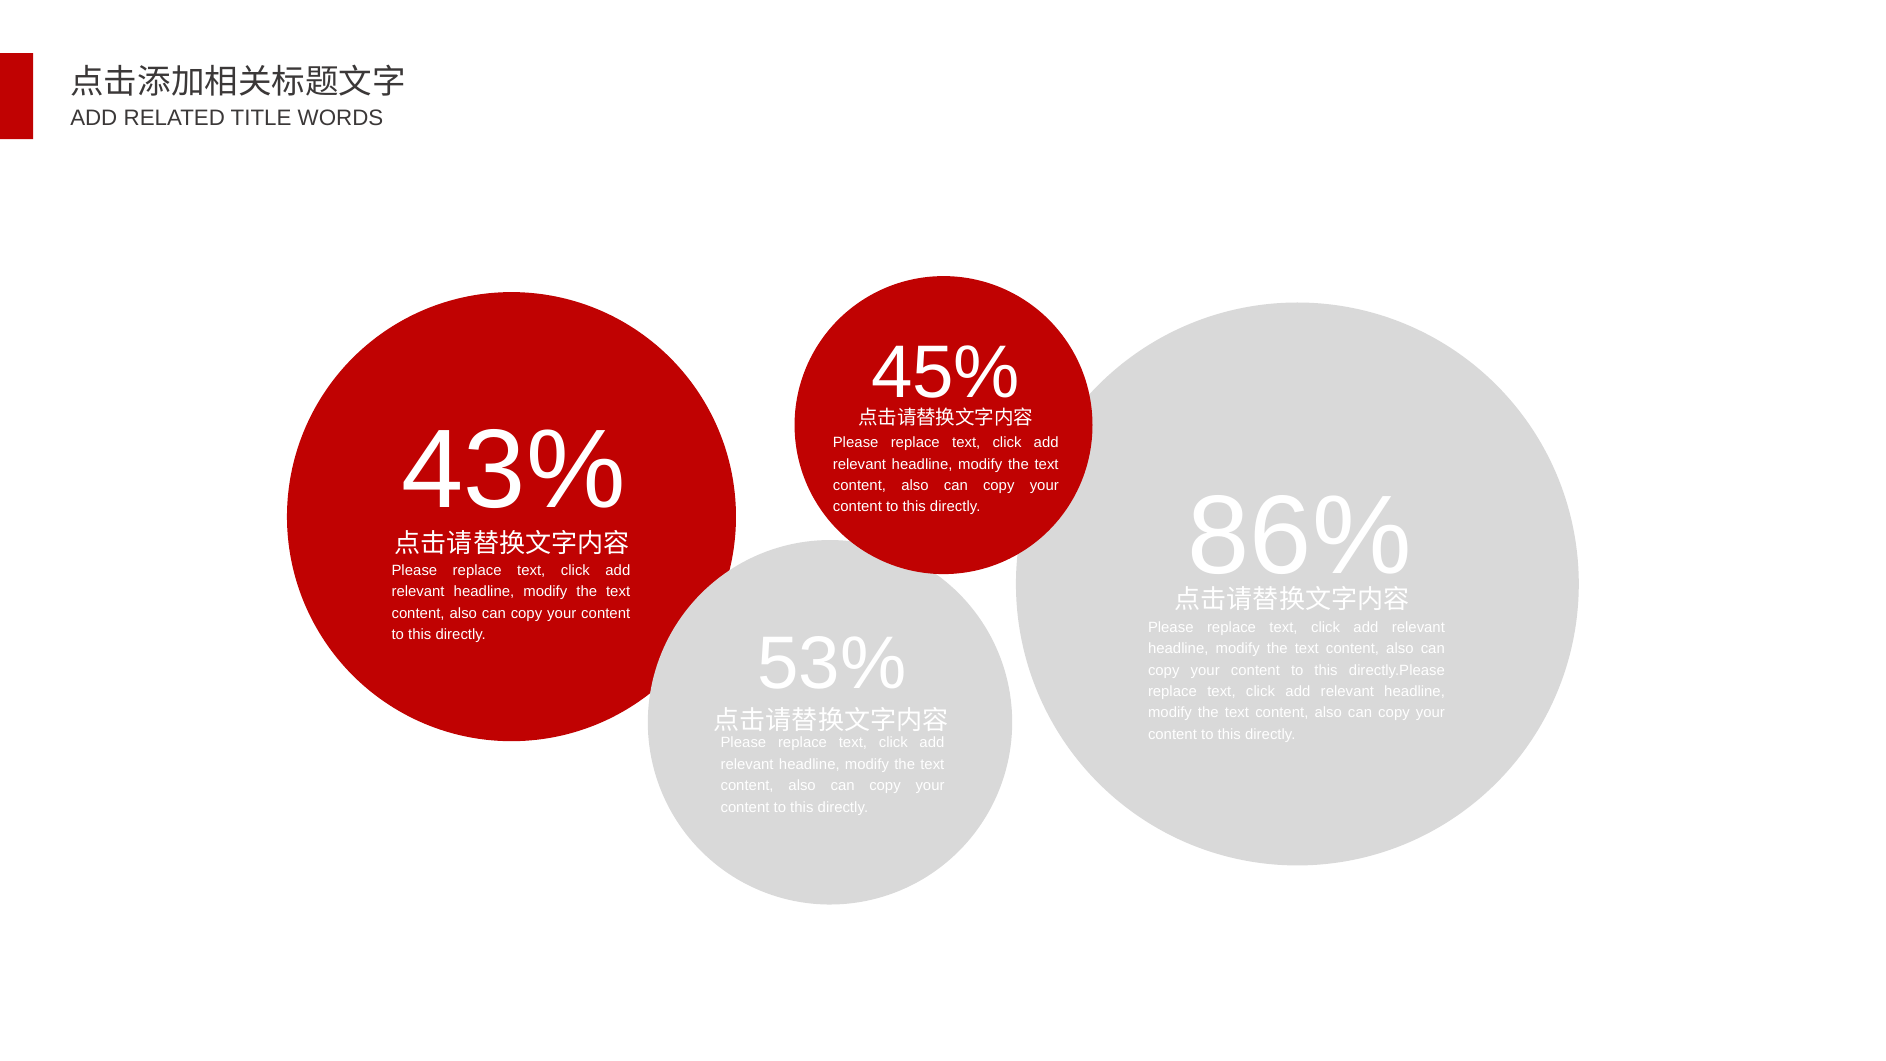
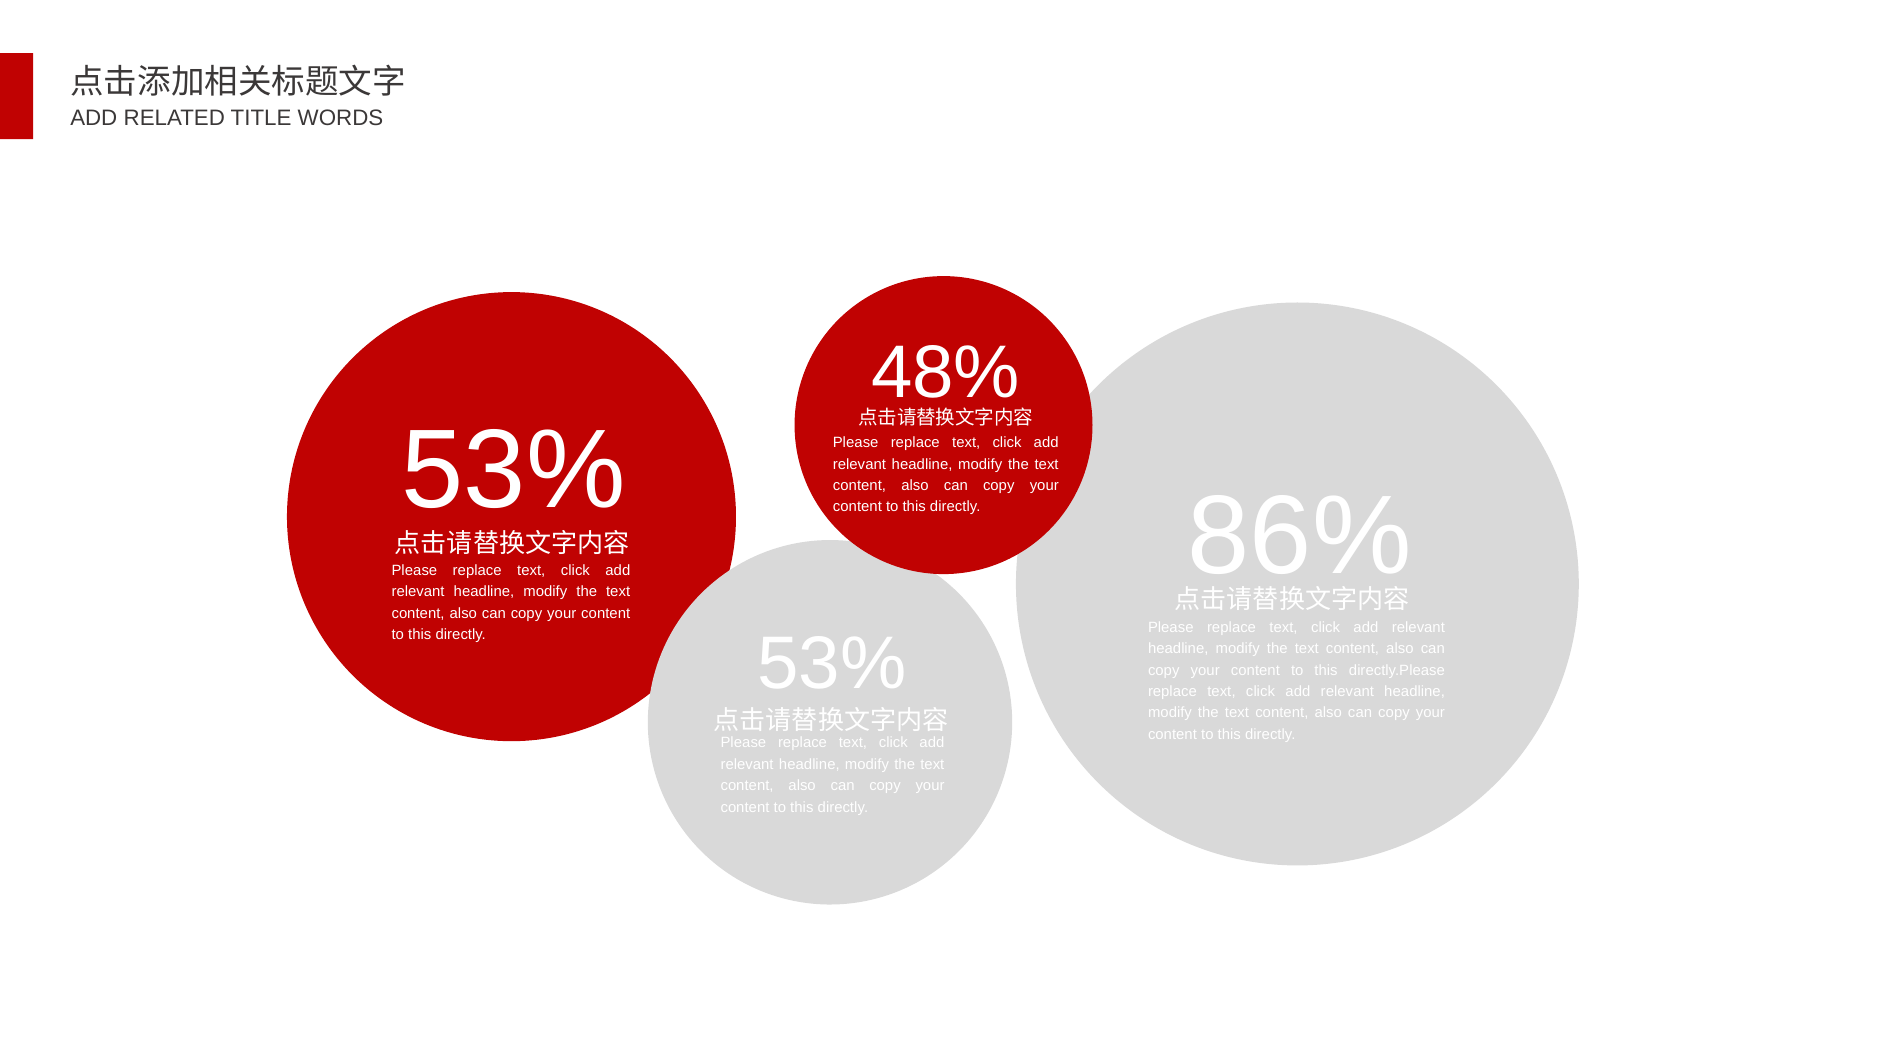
45%: 45% -> 48%
43% at (514, 471): 43% -> 53%
